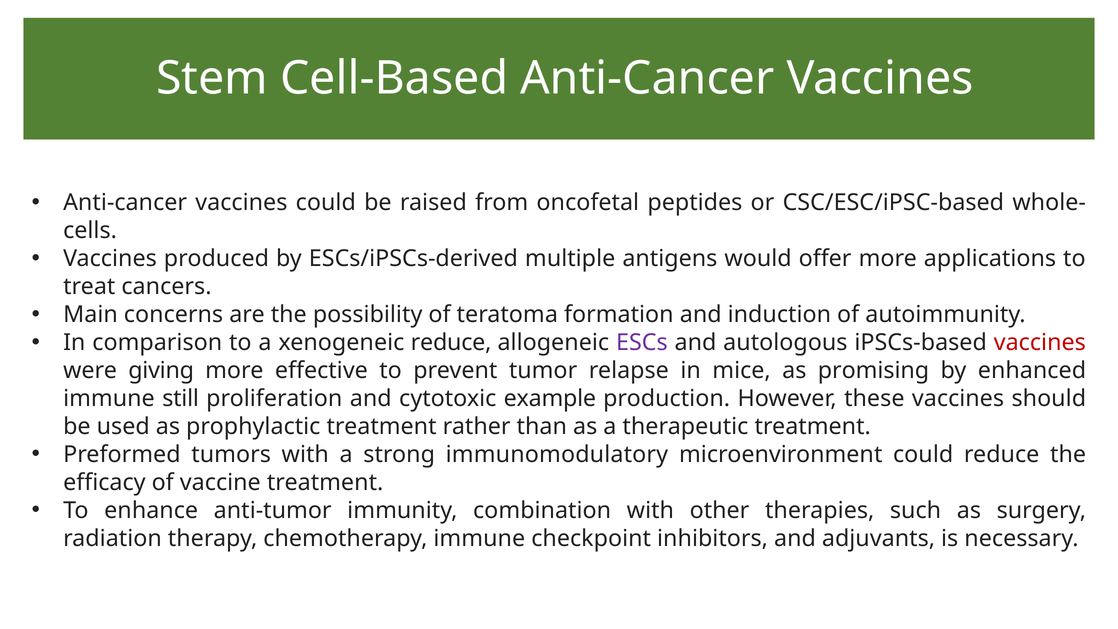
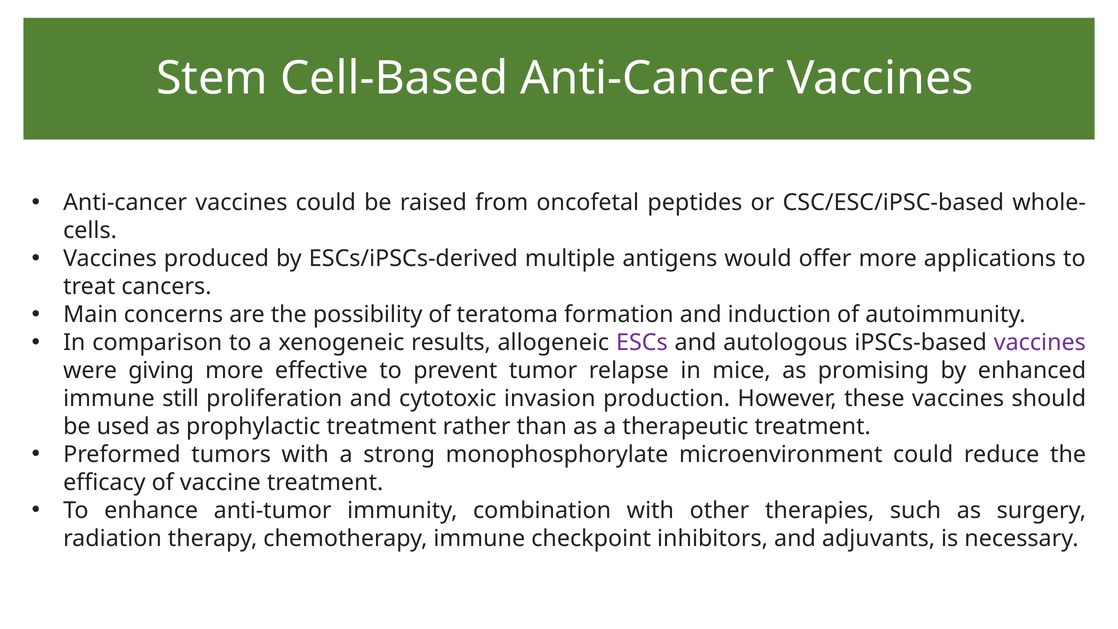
xenogeneic reduce: reduce -> results
vaccines at (1040, 343) colour: red -> purple
example: example -> invasion
immunomodulatory: immunomodulatory -> monophosphorylate
